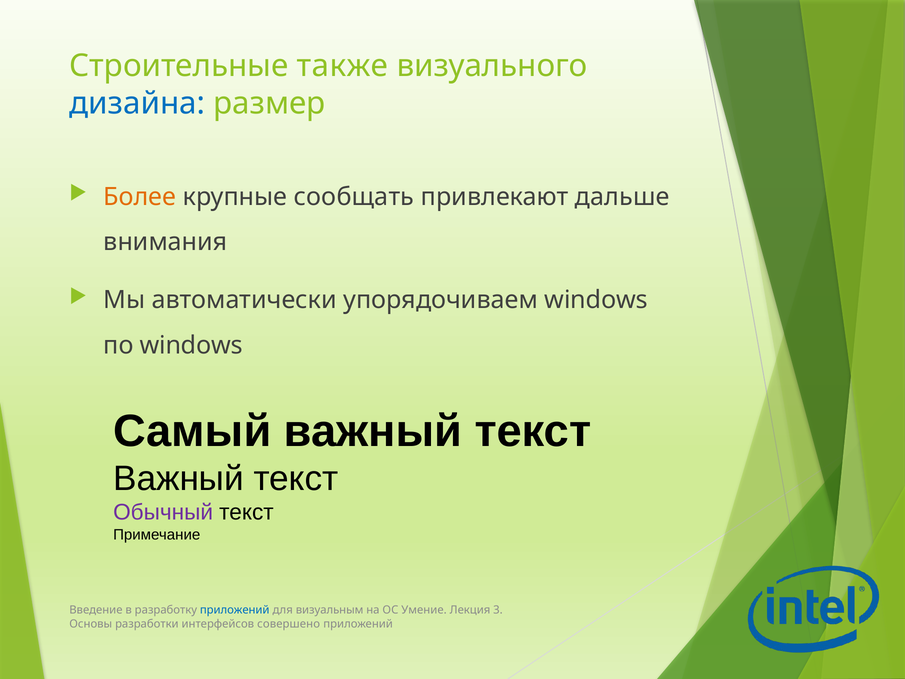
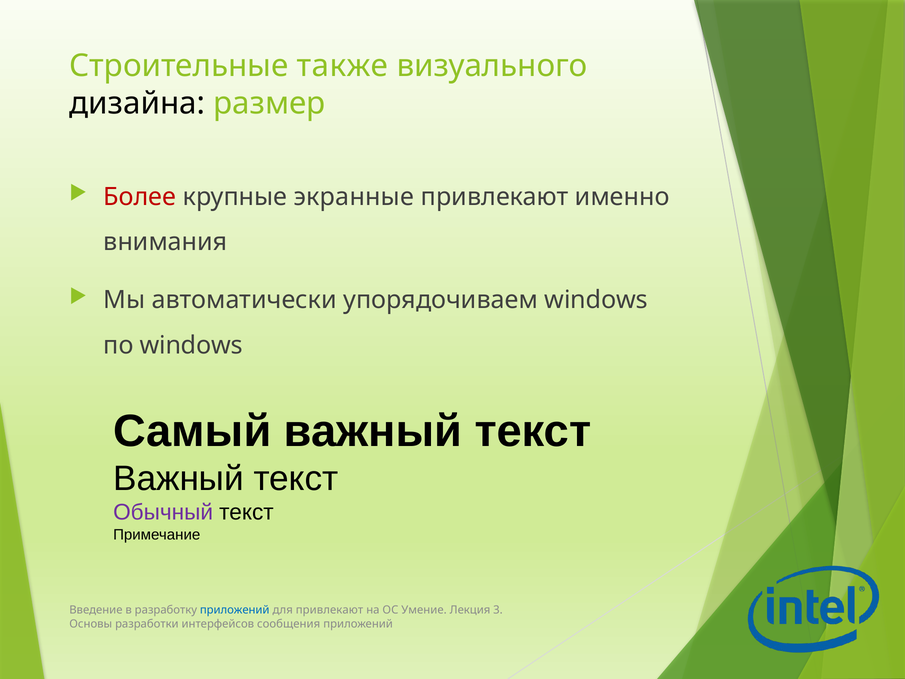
дизайна colour: blue -> black
Более colour: orange -> red
сообщать: сообщать -> экранные
дальше: дальше -> именно
для визуальным: визуальным -> привлекают
совершено: совершено -> сообщения
